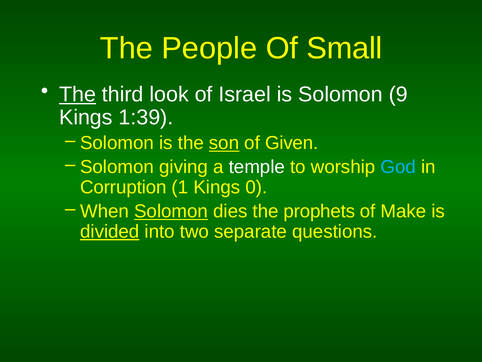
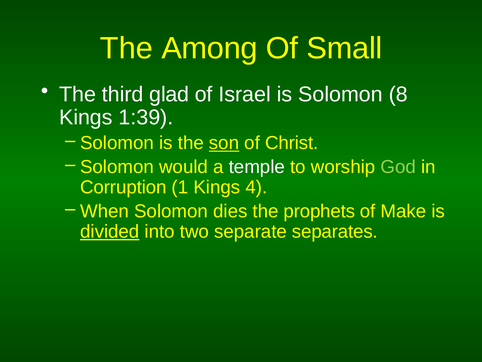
People: People -> Among
The at (77, 94) underline: present -> none
look: look -> glad
9: 9 -> 8
Given: Given -> Christ
giving: giving -> would
God colour: light blue -> light green
0: 0 -> 4
Solomon at (171, 211) underline: present -> none
questions: questions -> separates
